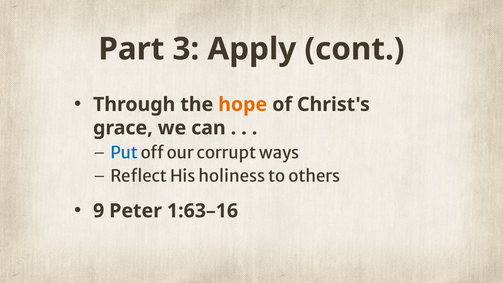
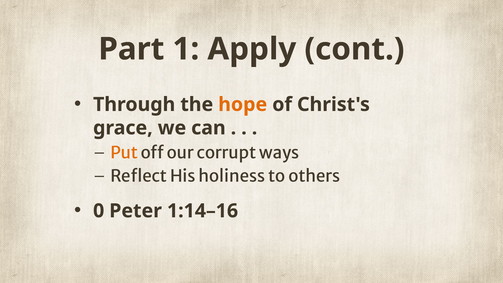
3: 3 -> 1
Put colour: blue -> orange
9: 9 -> 0
1:63–16: 1:63–16 -> 1:14–16
